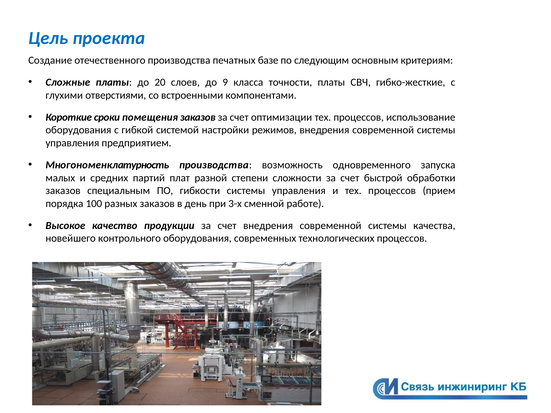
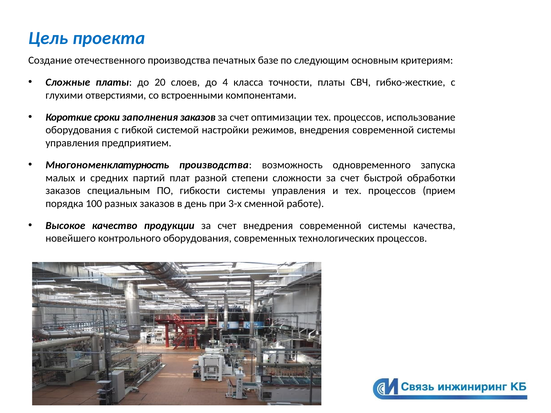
до 9: 9 -> 4
помещения: помещения -> заполнения
